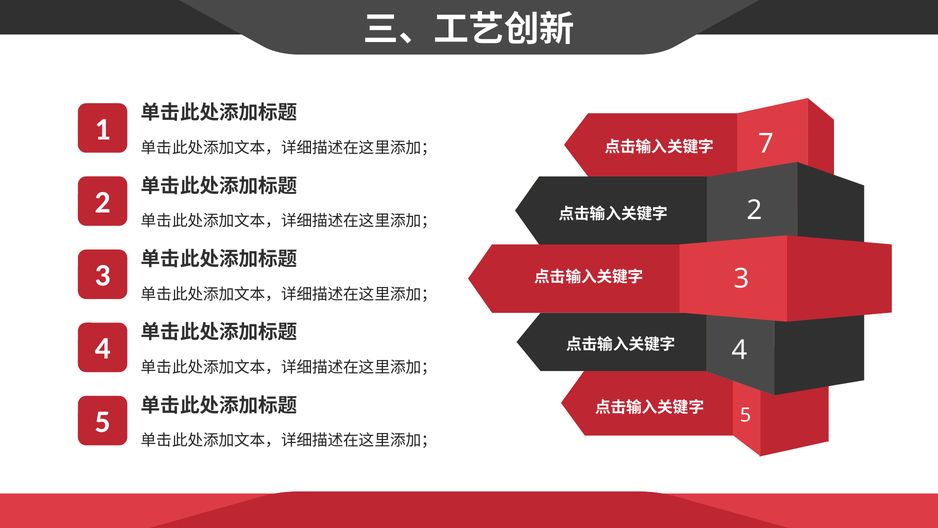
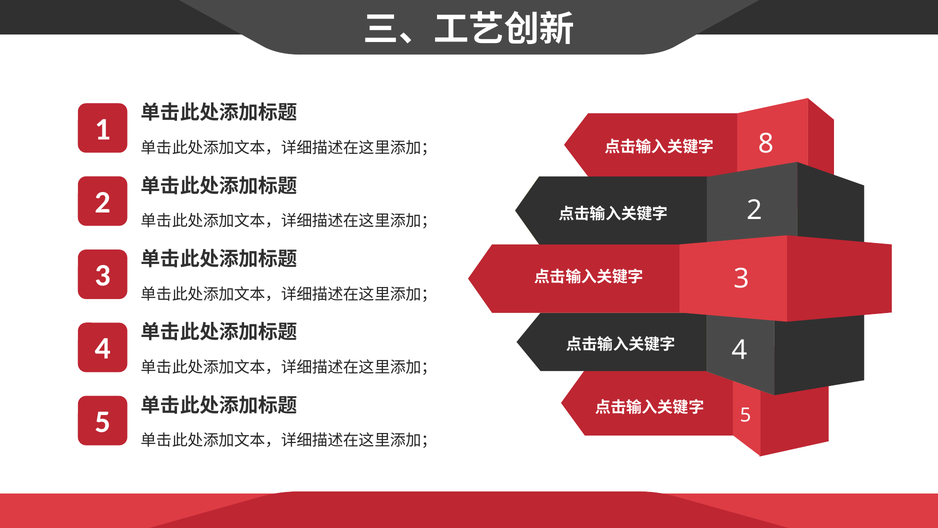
7: 7 -> 8
